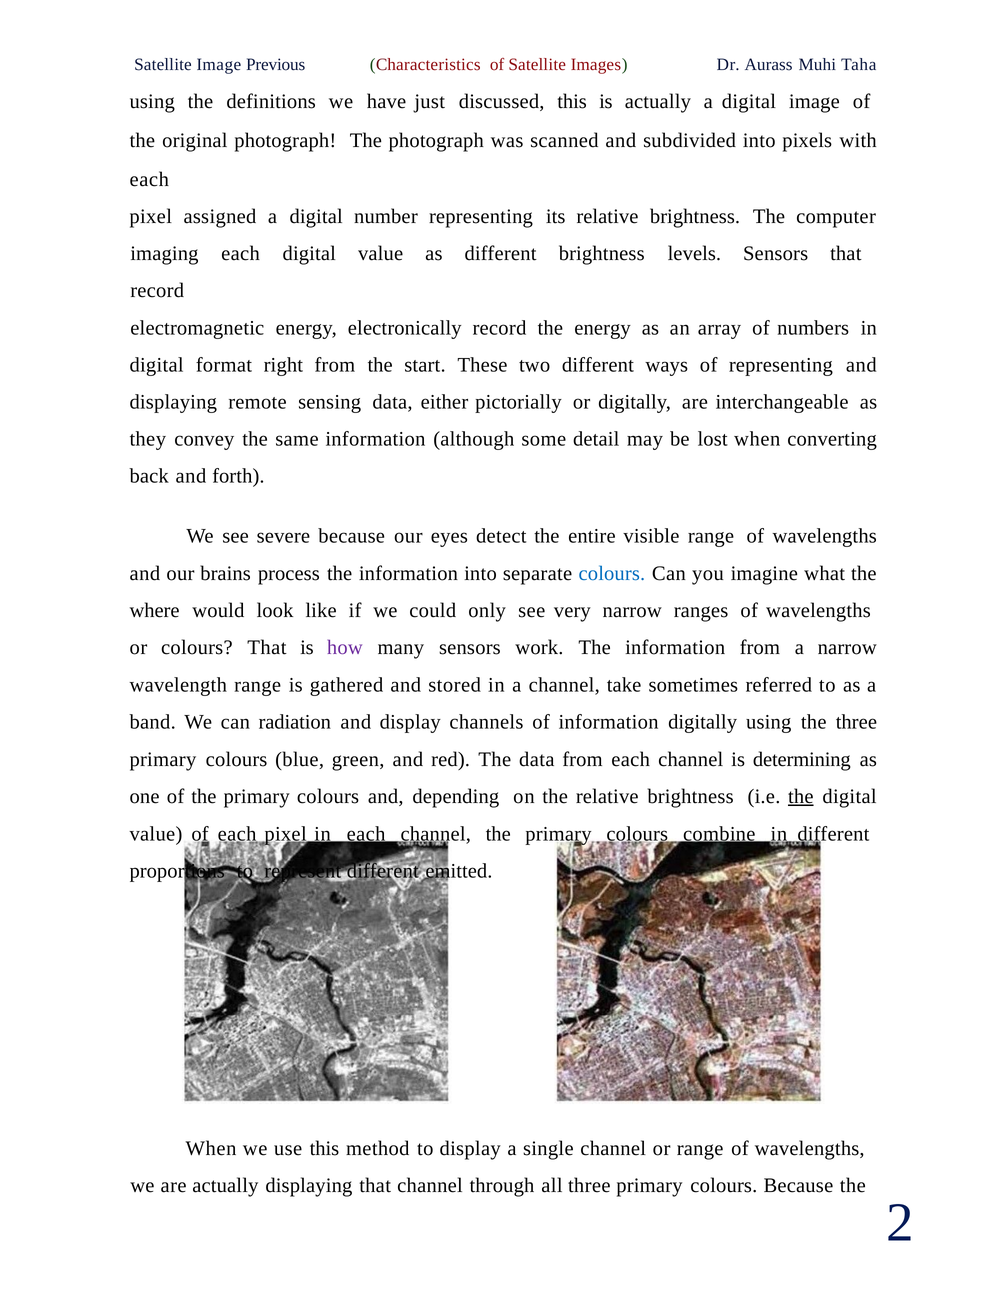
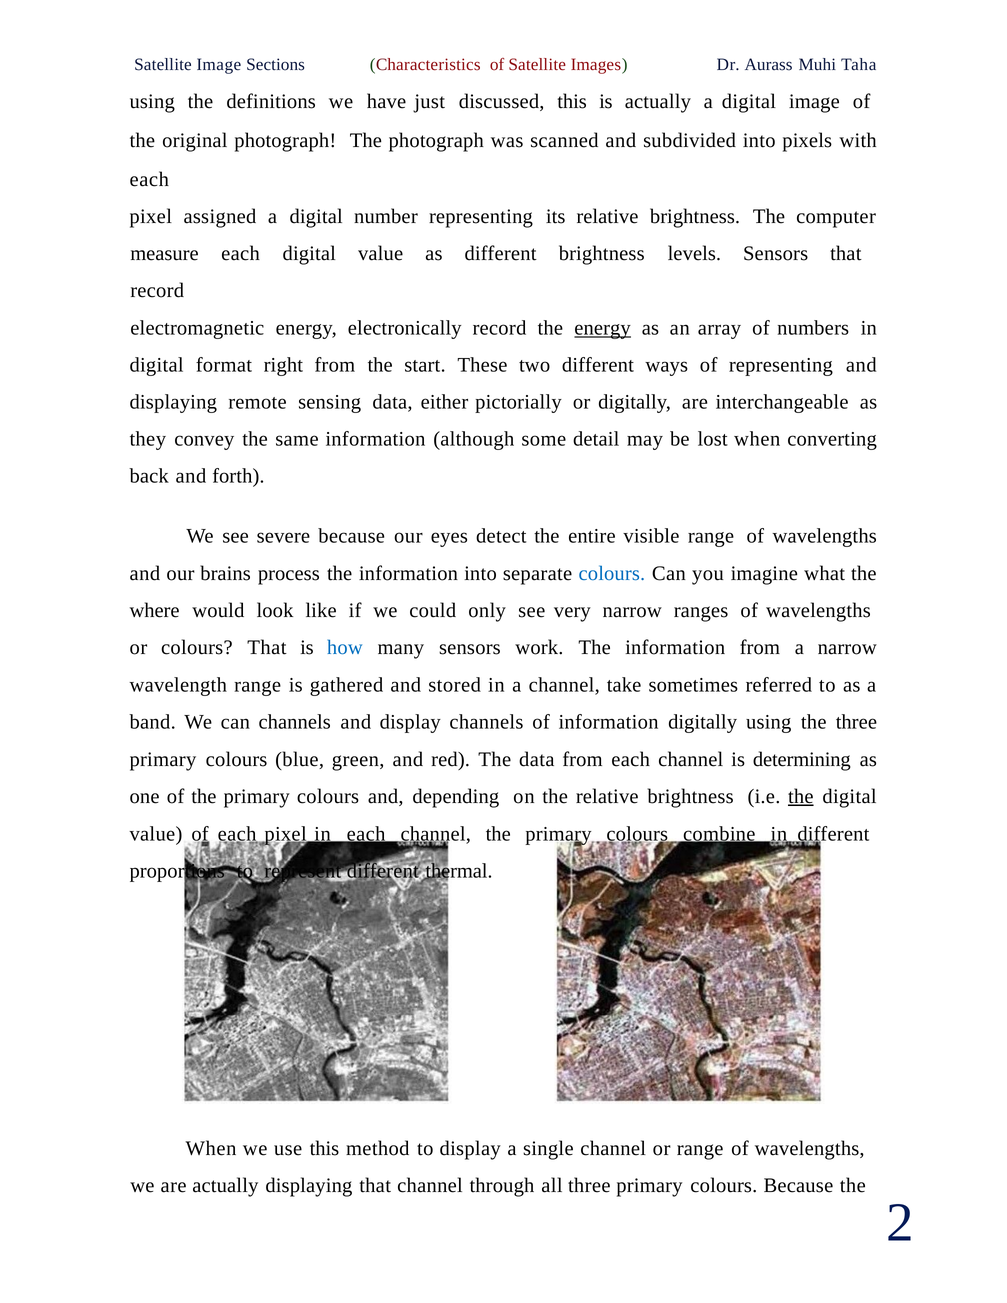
Previous: Previous -> Sections
imaging: imaging -> measure
energy at (603, 328) underline: none -> present
how colour: purple -> blue
can radiation: radiation -> channels
emitted: emitted -> thermal
